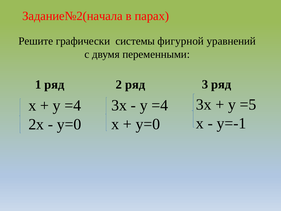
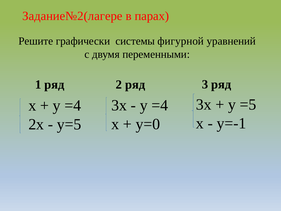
Задание№2(начала: Задание№2(начала -> Задание№2(лагере
y=0 at (69, 124): y=0 -> y=5
